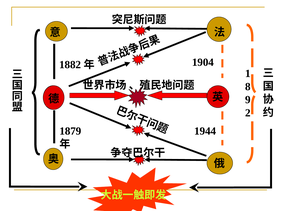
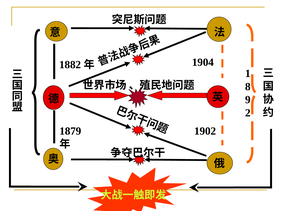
1944: 1944 -> 1902
